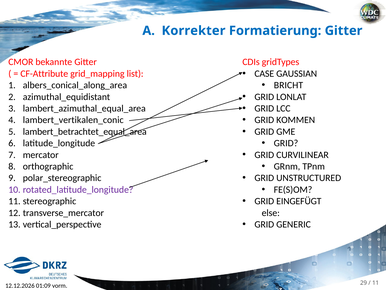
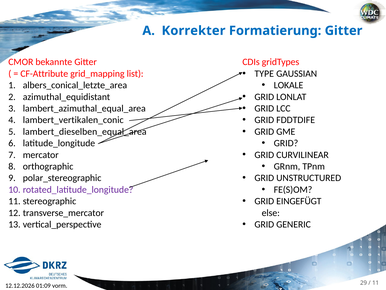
CASE: CASE -> TYPE
BRICHT: BRICHT -> LOKALE
albers_conical_along_area: albers_conical_along_area -> albers_conical_letzte_area
KOMMEN: KOMMEN -> FDDTDIFE
lambert_betrachtet_equal_area: lambert_betrachtet_equal_area -> lambert_dieselben_equal_area
